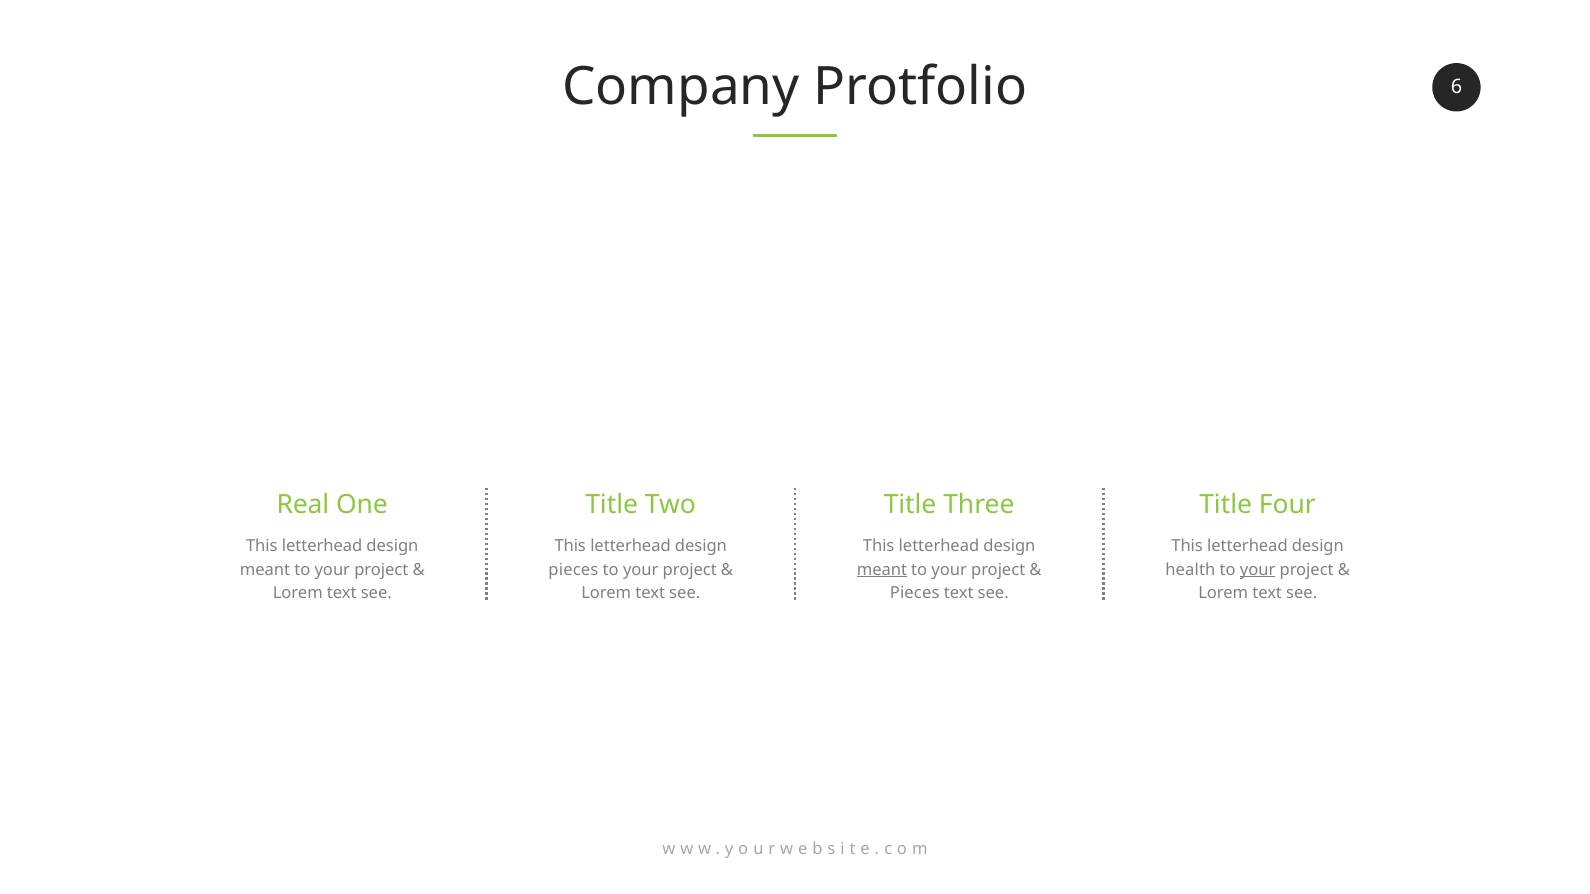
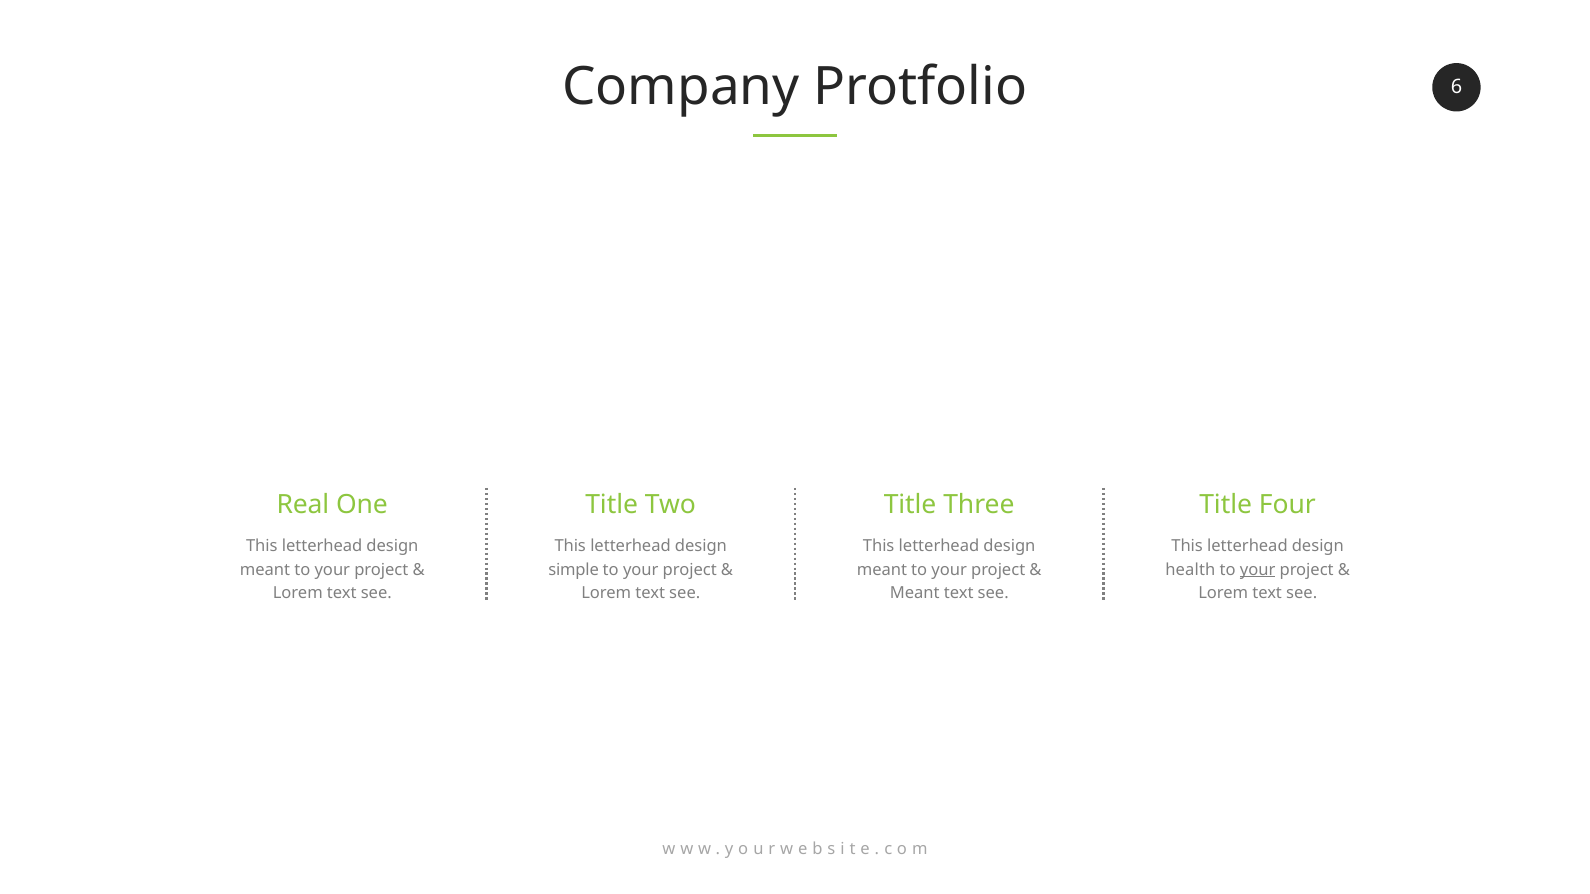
pieces at (573, 570): pieces -> simple
meant at (882, 570) underline: present -> none
Pieces at (915, 593): Pieces -> Meant
